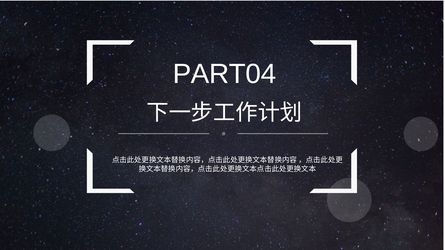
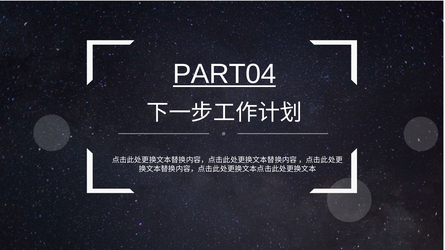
PART04 underline: none -> present
